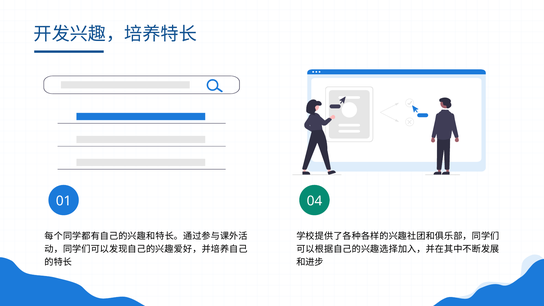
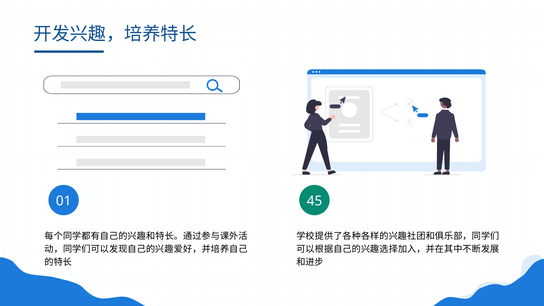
04: 04 -> 45
